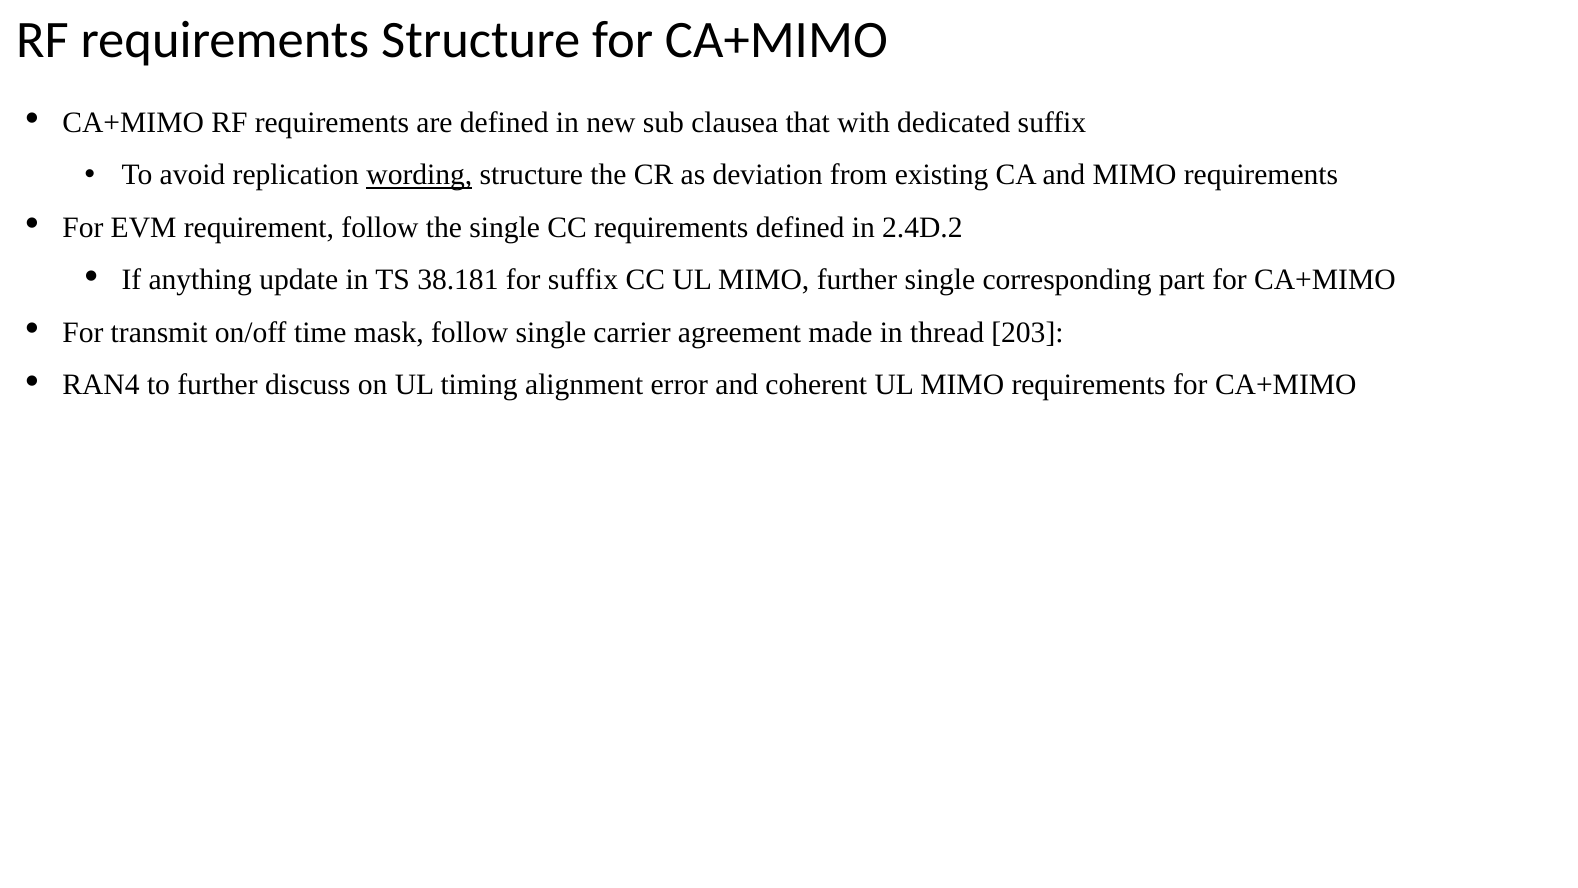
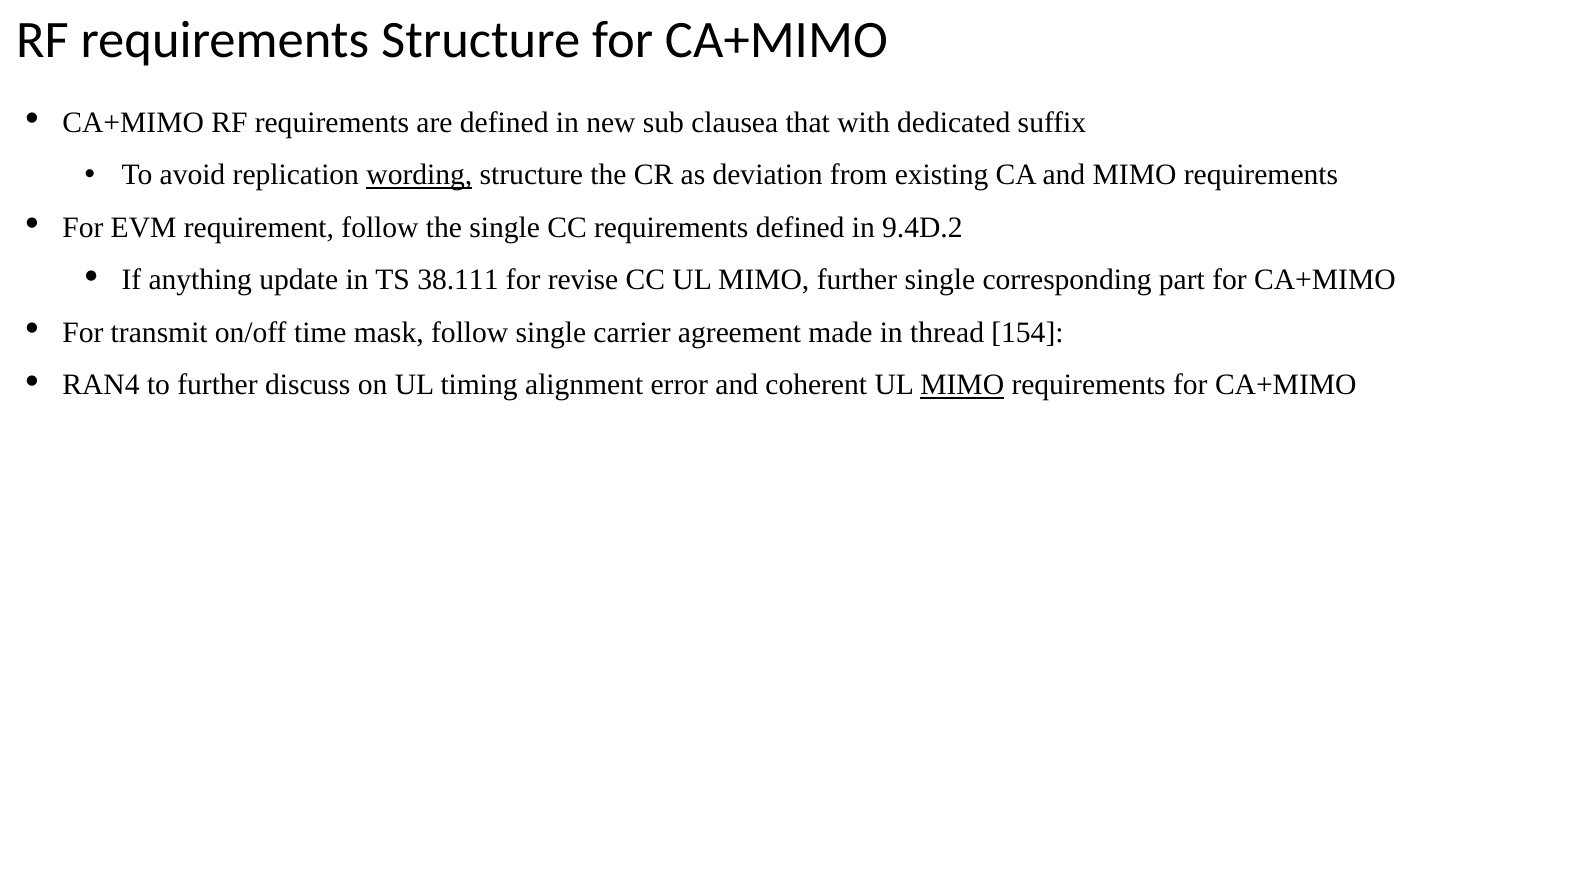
2.4D.2: 2.4D.2 -> 9.4D.2
38.181: 38.181 -> 38.111
for suffix: suffix -> revise
203: 203 -> 154
MIMO at (962, 385) underline: none -> present
